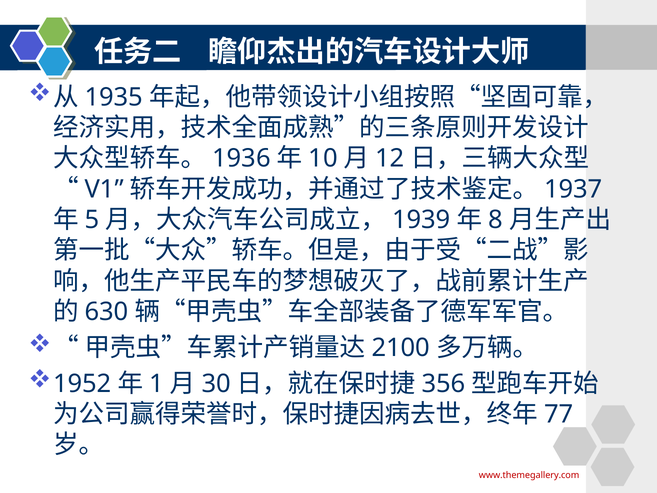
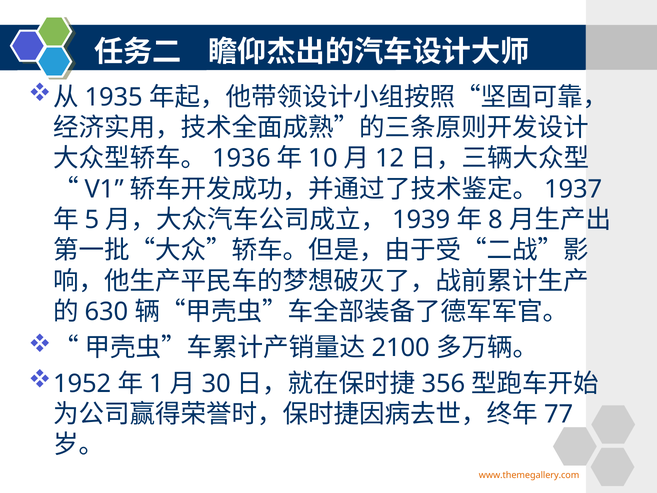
www.themegallery.com colour: red -> orange
